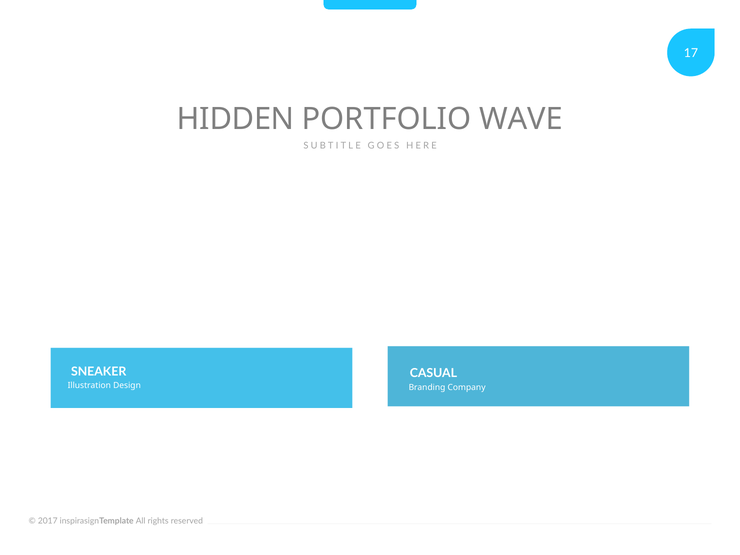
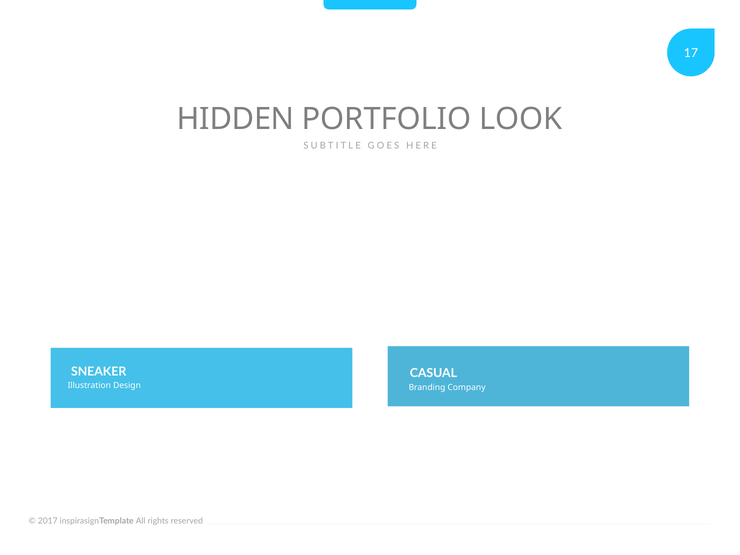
WAVE: WAVE -> LOOK
